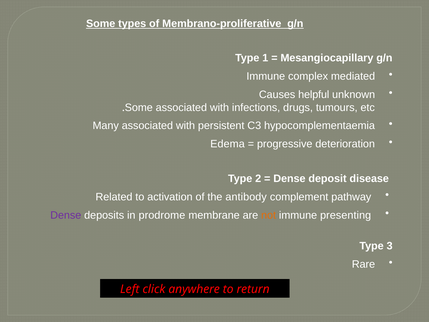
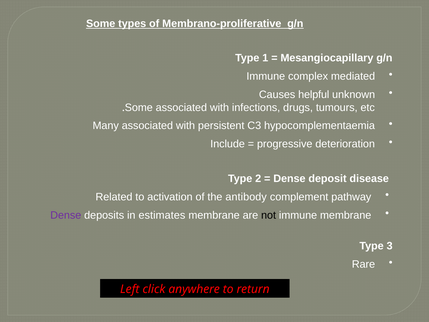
Edema: Edema -> Include
prodrome: prodrome -> estimates
not colour: orange -> black
immune presenting: presenting -> membrane
